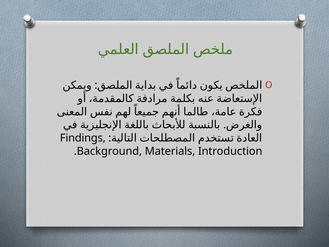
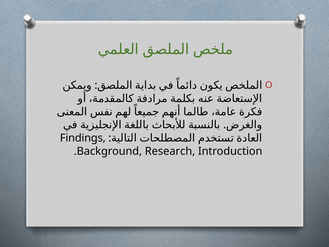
Materials: Materials -> Research
